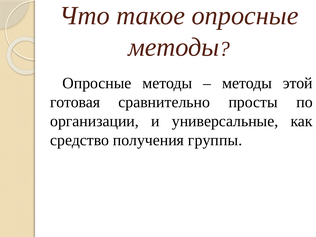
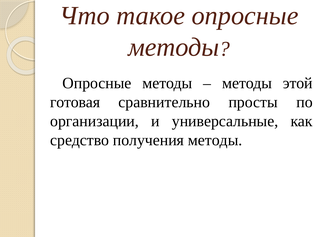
получения группы: группы -> методы
